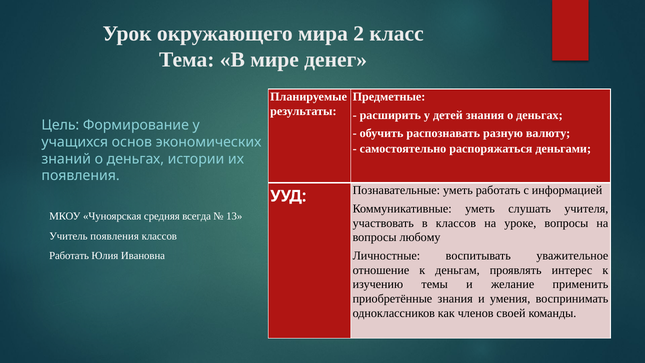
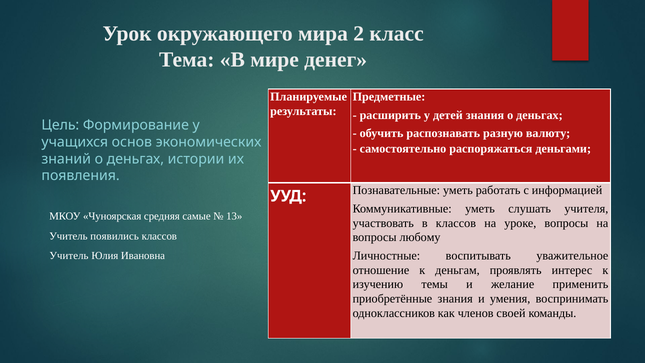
всегда: всегда -> самые
Учитель появления: появления -> появились
Работать at (69, 255): Работать -> Учитель
